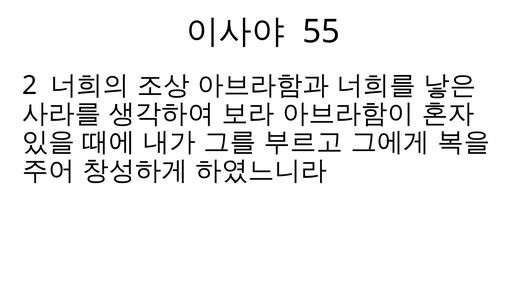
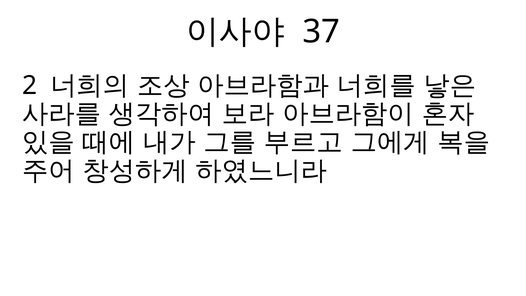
55: 55 -> 37
